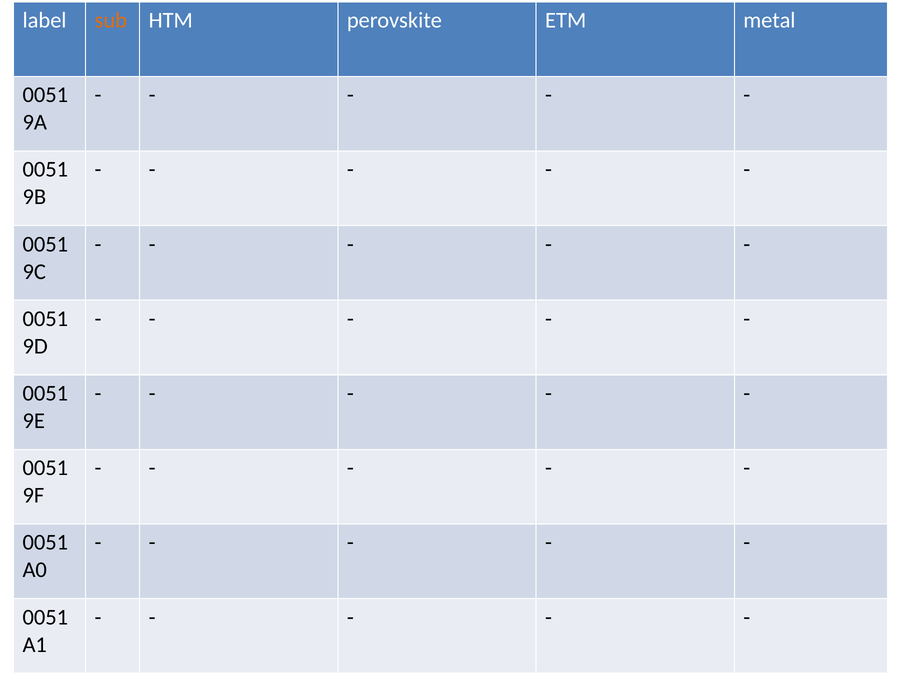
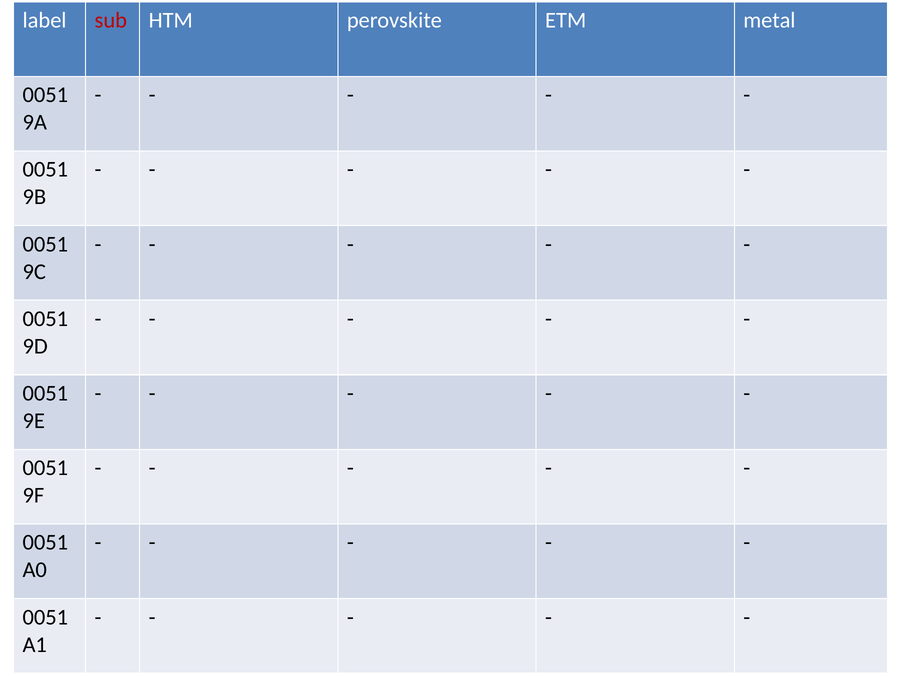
sub colour: orange -> red
